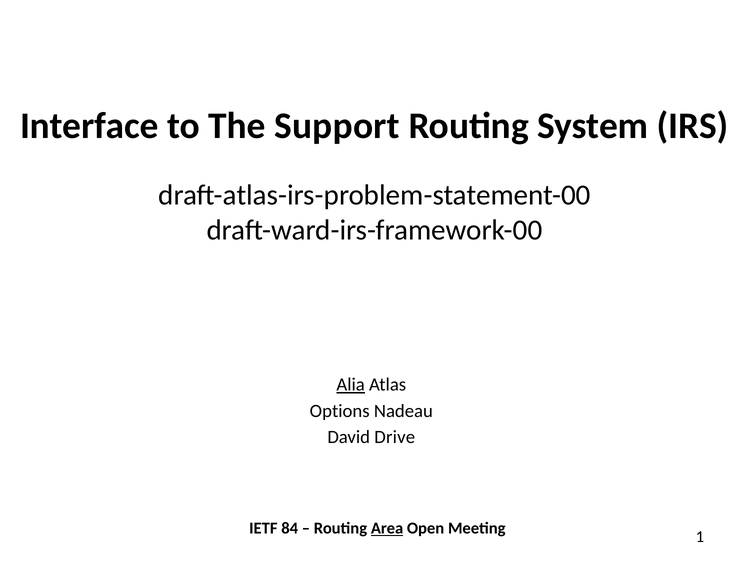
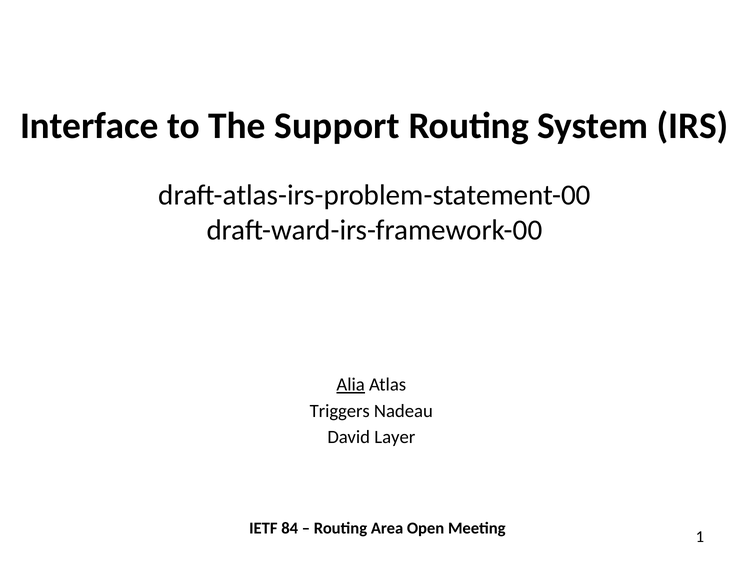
Options: Options -> Triggers
Drive: Drive -> Layer
Area underline: present -> none
